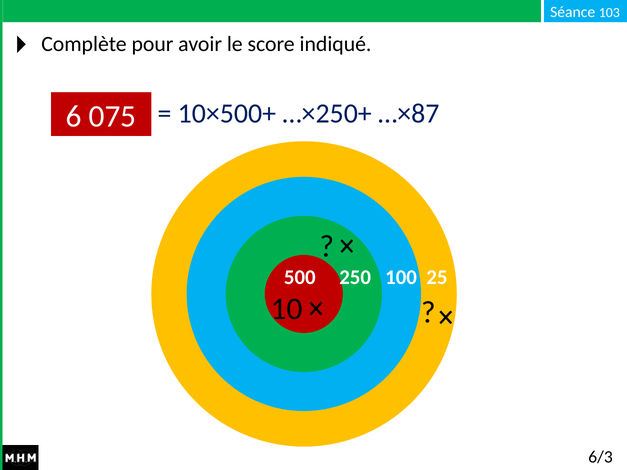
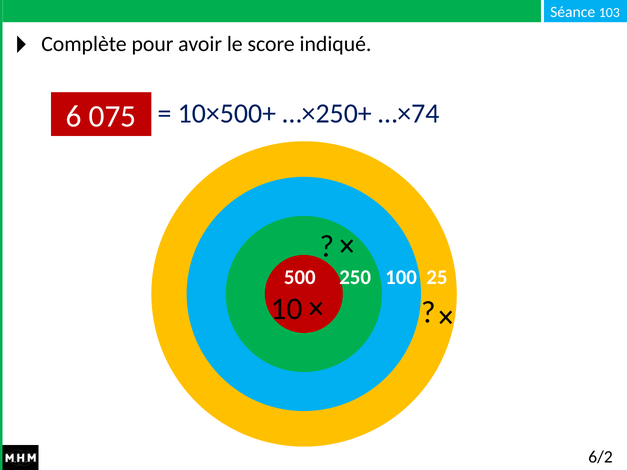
…×87: …×87 -> …×74
6/3: 6/3 -> 6/2
